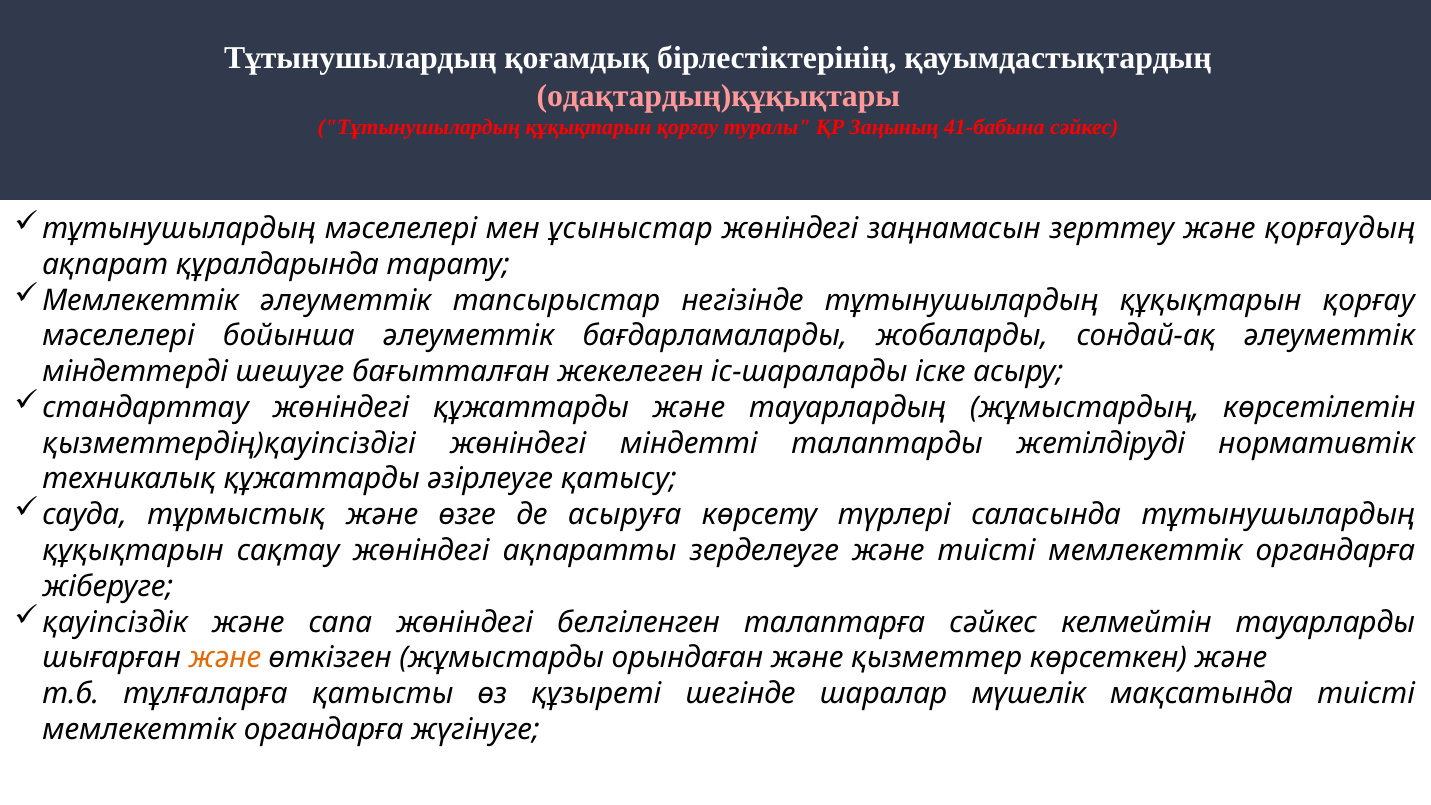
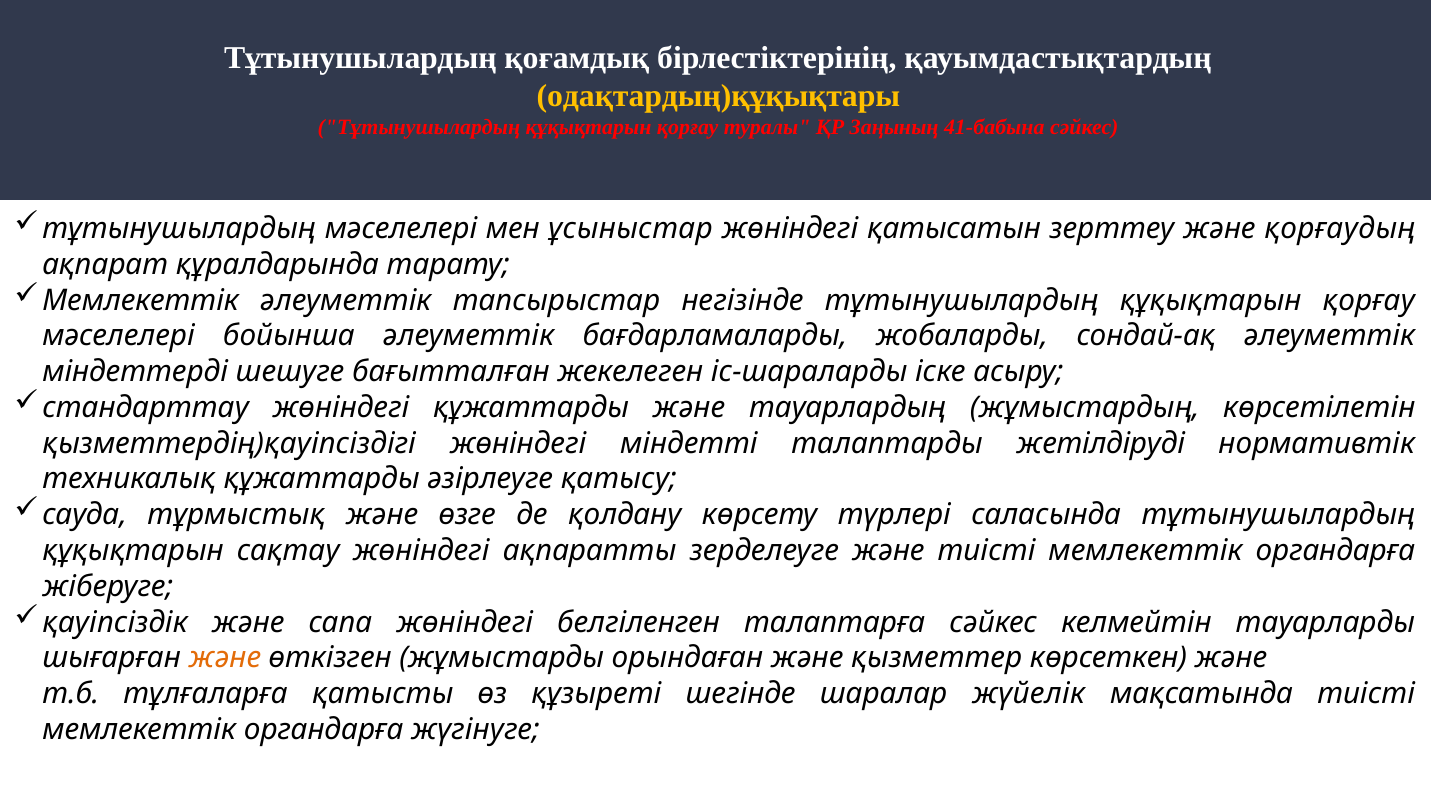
одақтардың)құқықтары colour: pink -> yellow
заңнамасын: заңнамасын -> қатысатын
асыруға: асыруға -> қолдану
мүшелік: мүшелік -> жүйелік
